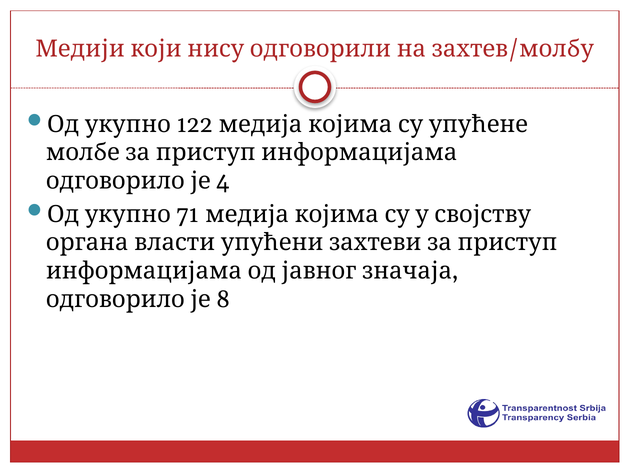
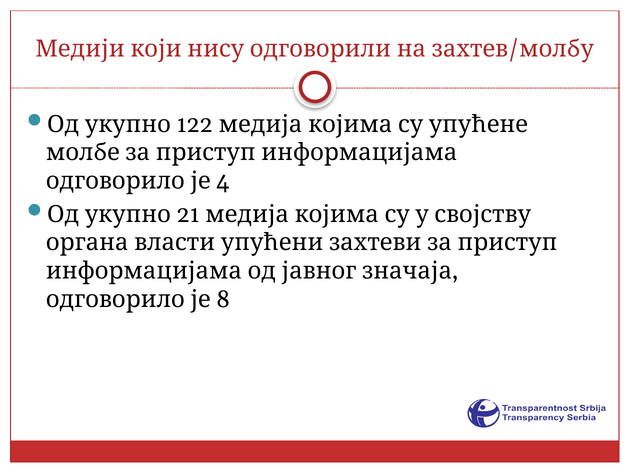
71: 71 -> 21
